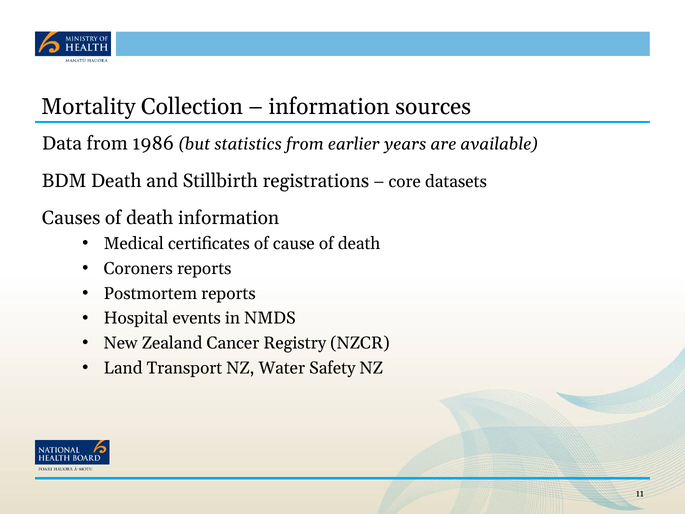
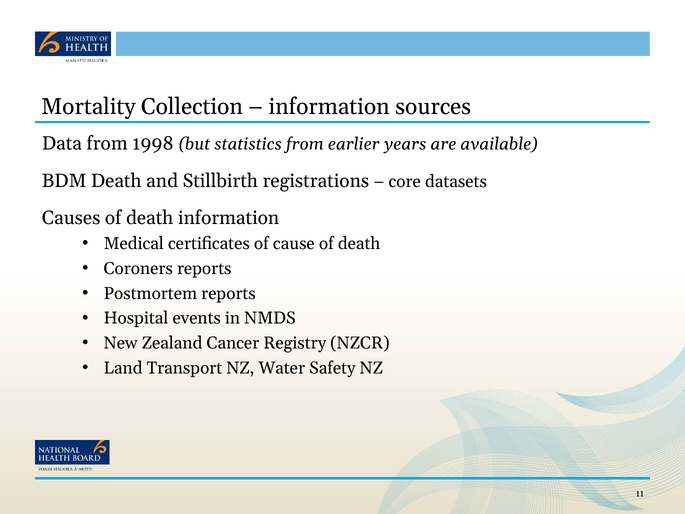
1986: 1986 -> 1998
